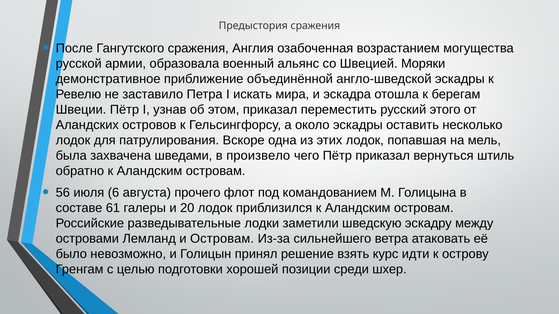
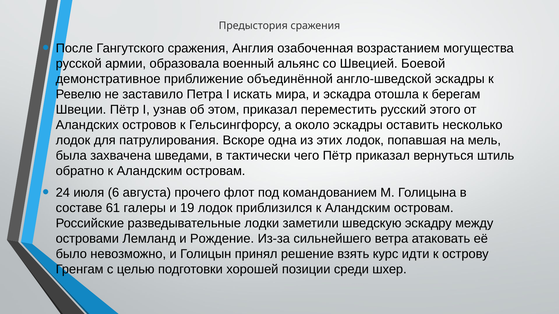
Моряки: Моряки -> Боевой
произвело: произвело -> тактически
56: 56 -> 24
20: 20 -> 19
и Островам: Островам -> Рождение
